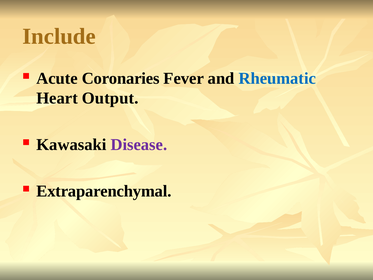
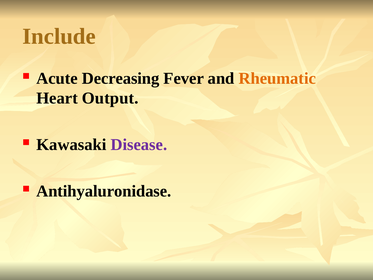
Coronaries: Coronaries -> Decreasing
Rheumatic colour: blue -> orange
Extraparenchymal: Extraparenchymal -> Antihyaluronidase
